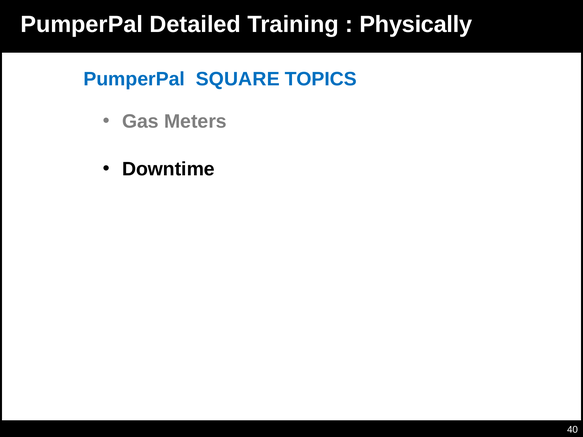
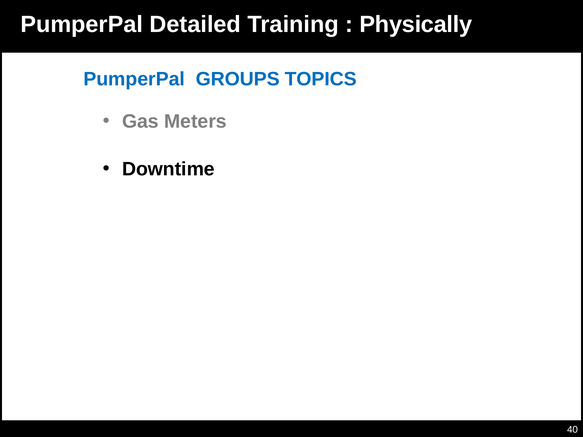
SQUARE: SQUARE -> GROUPS
